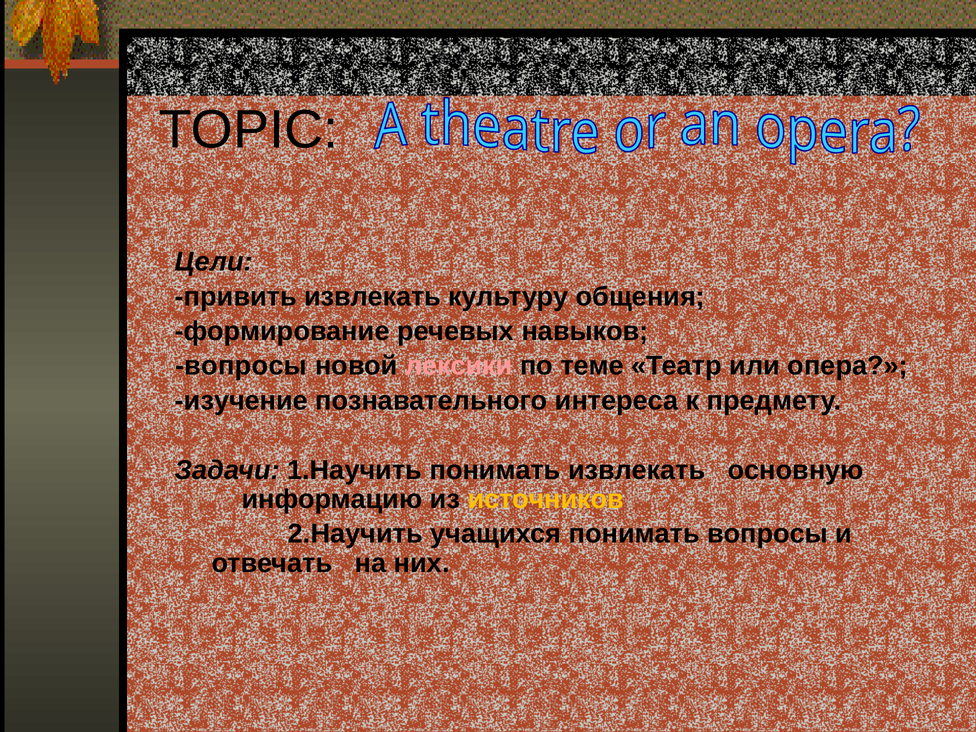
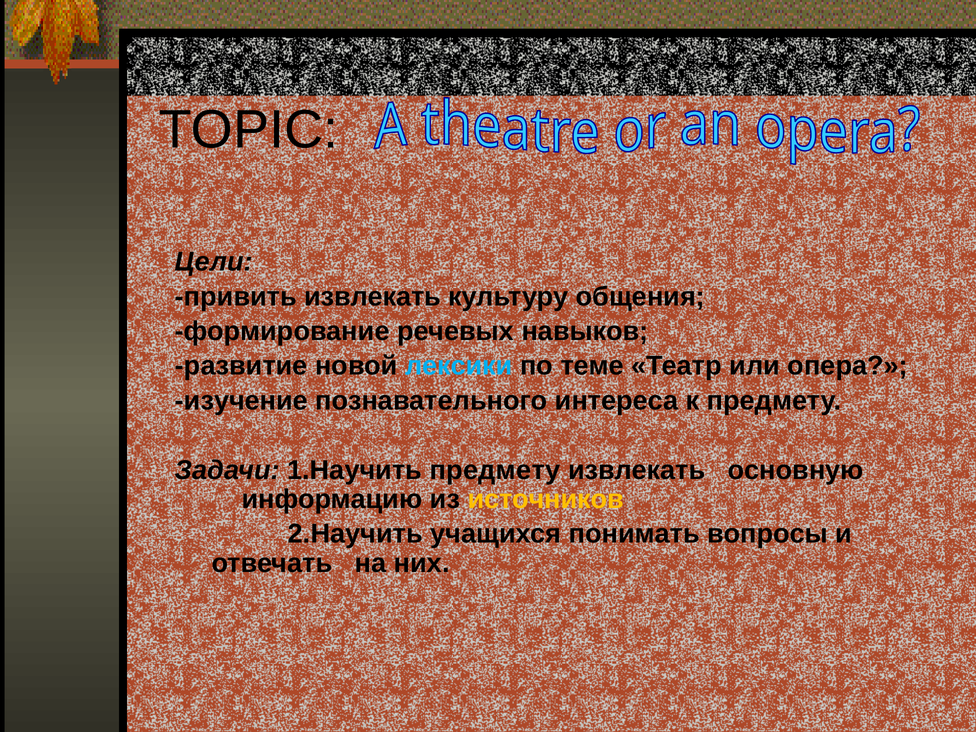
вопросы at (241, 366): вопросы -> развитие
лексики colour: pink -> light blue
1.Научить понимать: понимать -> предмету
